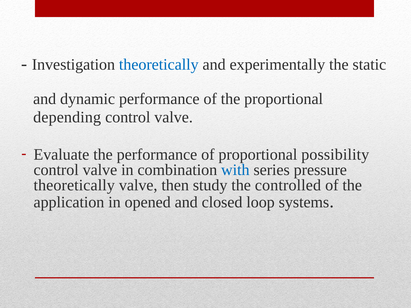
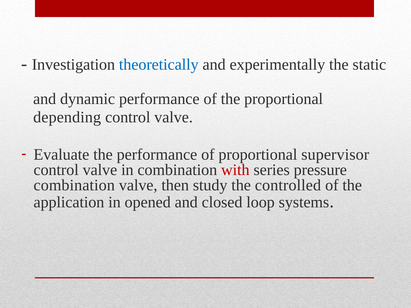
possibility: possibility -> supervisor
with colour: blue -> red
theoretically at (74, 185): theoretically -> combination
